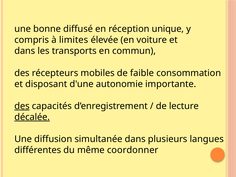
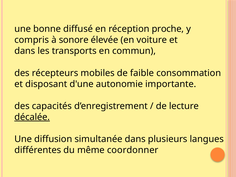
unique: unique -> proche
limites: limites -> sonore
des at (22, 106) underline: present -> none
